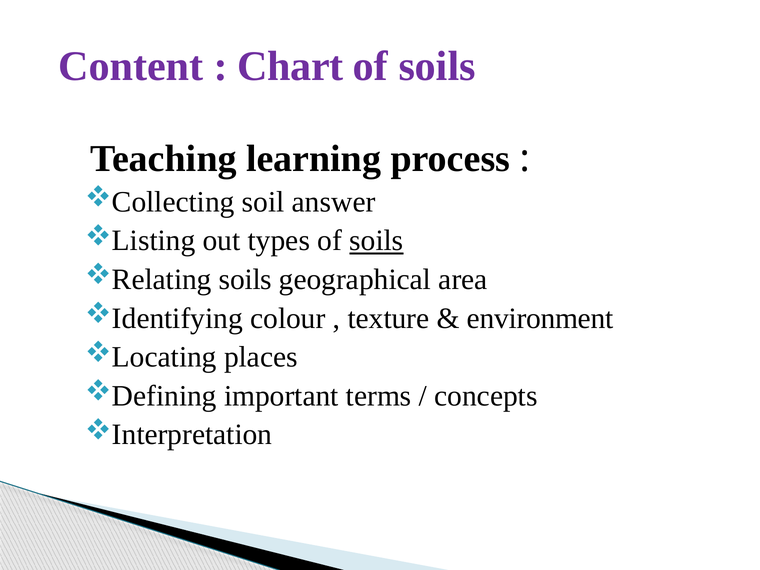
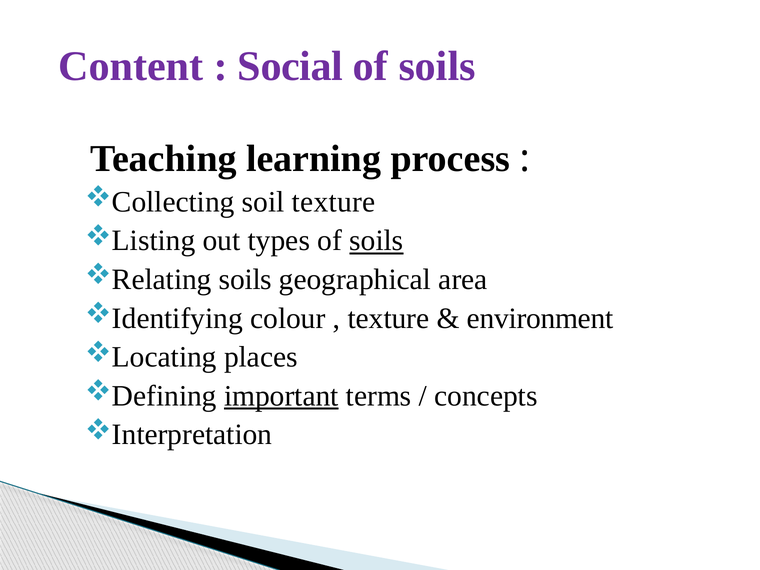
Chart: Chart -> Social
soil answer: answer -> texture
important underline: none -> present
